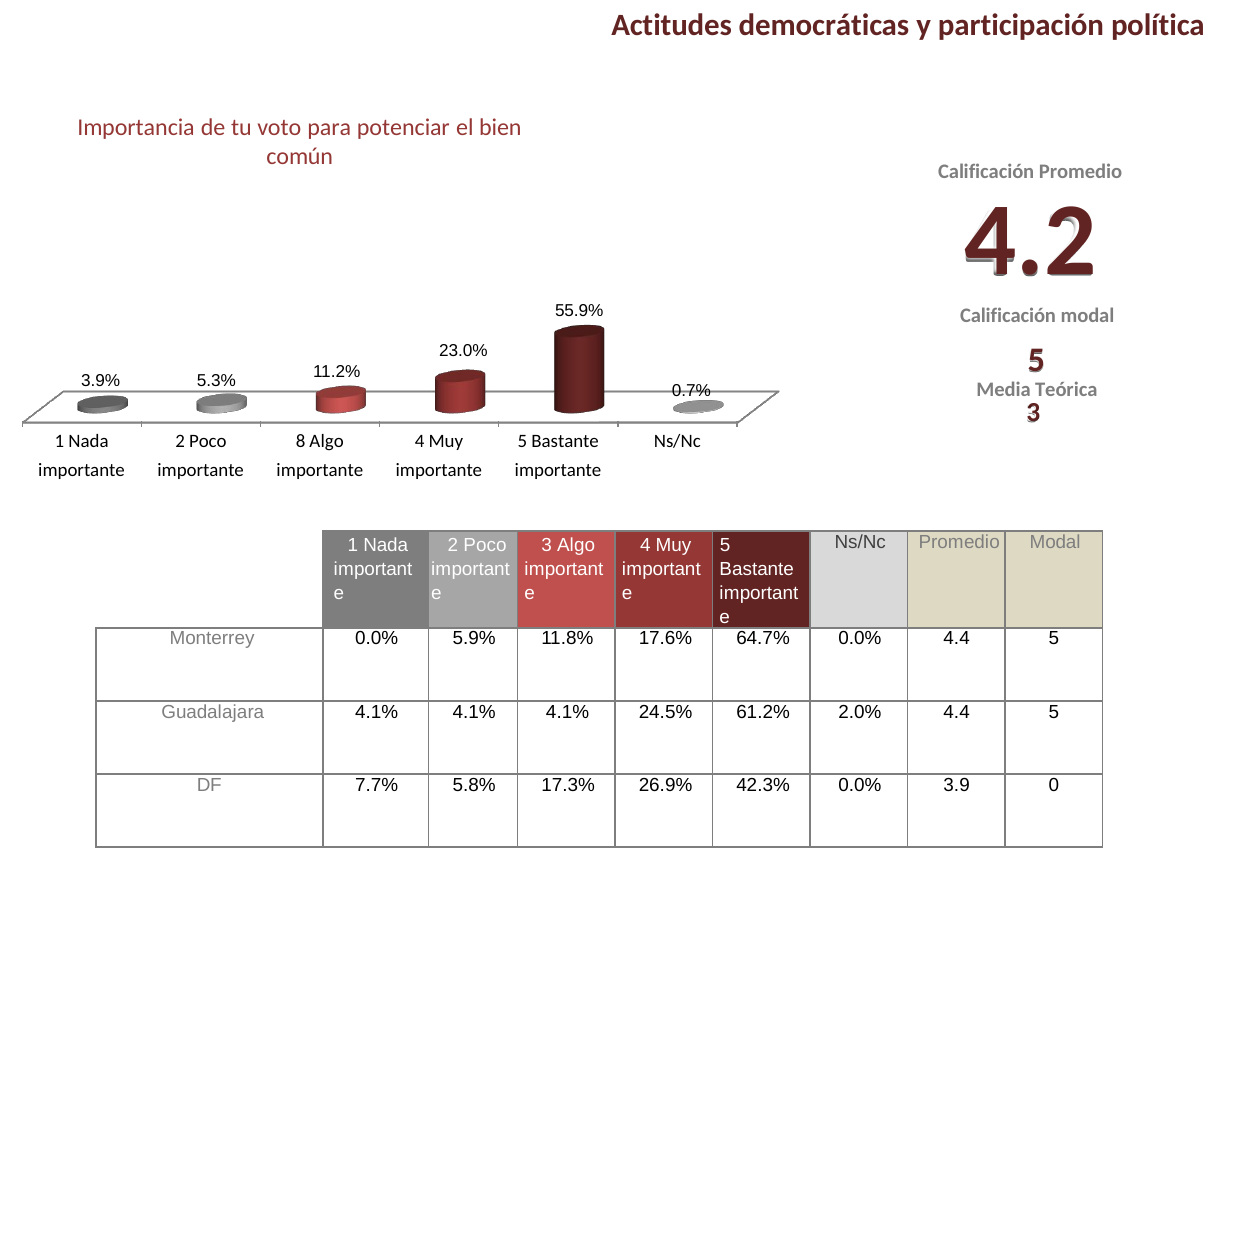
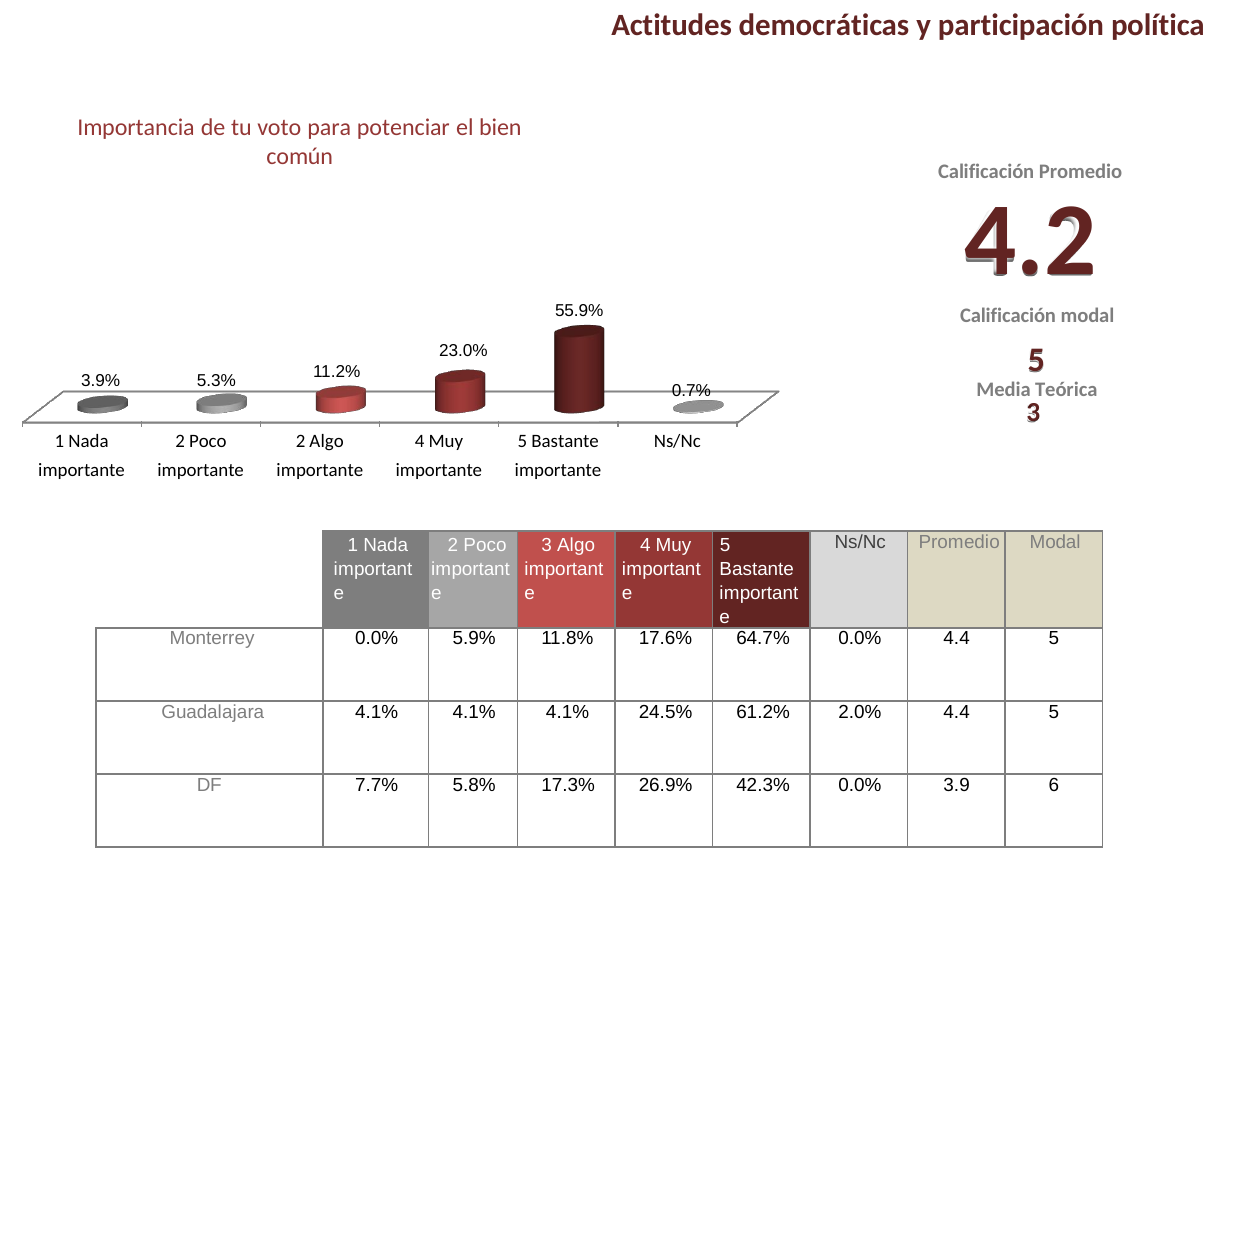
Poco 8: 8 -> 2
0: 0 -> 6
